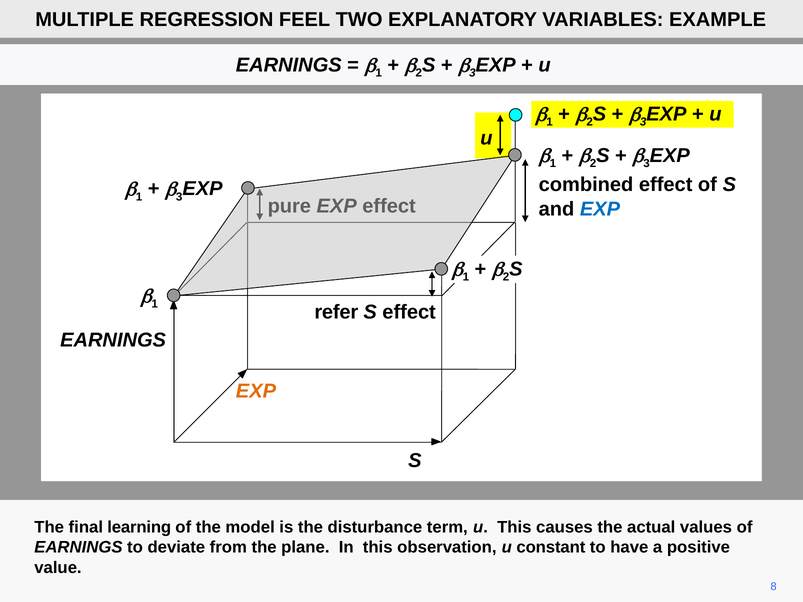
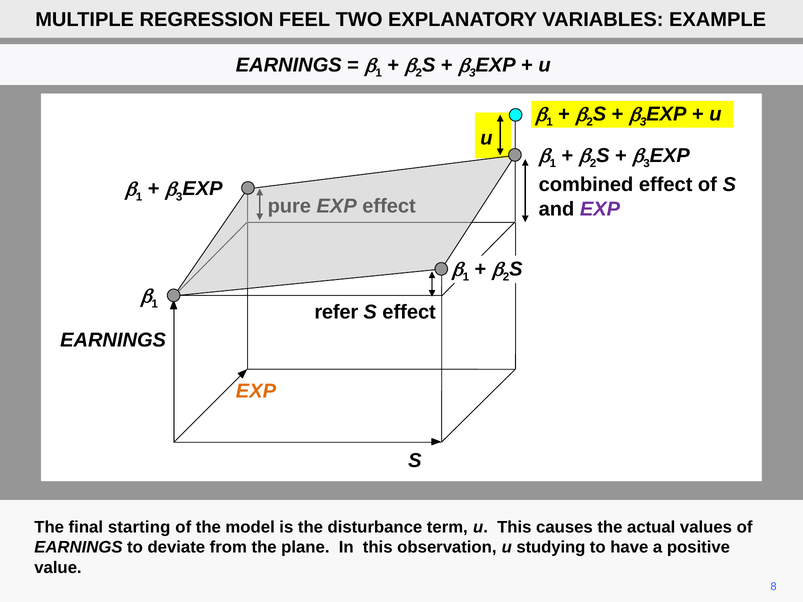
EXP at (600, 209) colour: blue -> purple
learning: learning -> starting
constant: constant -> studying
